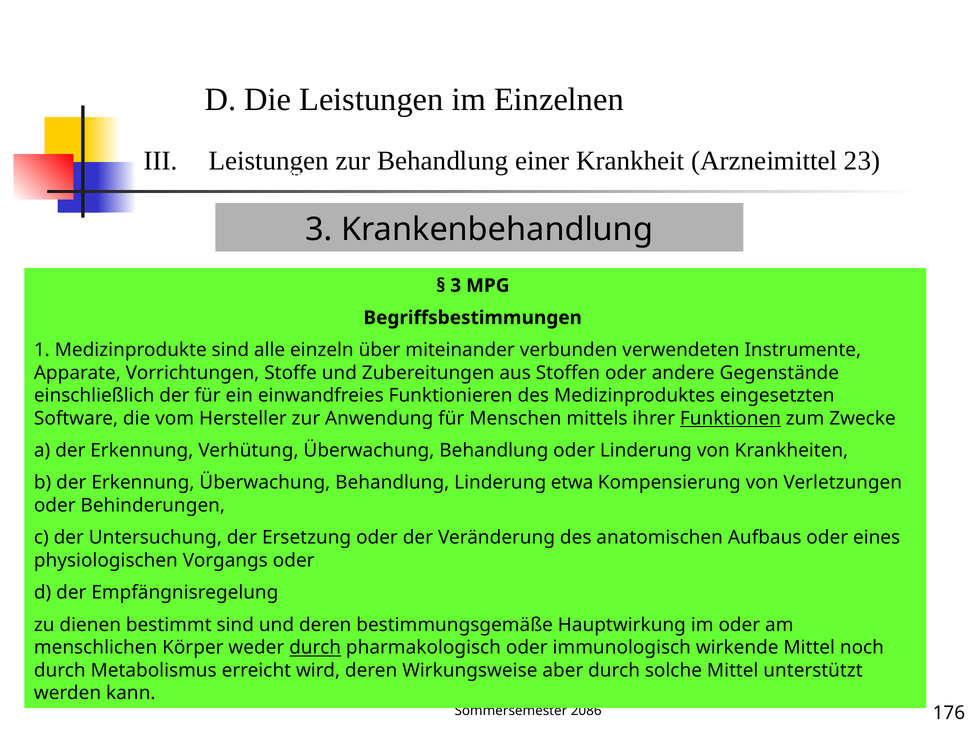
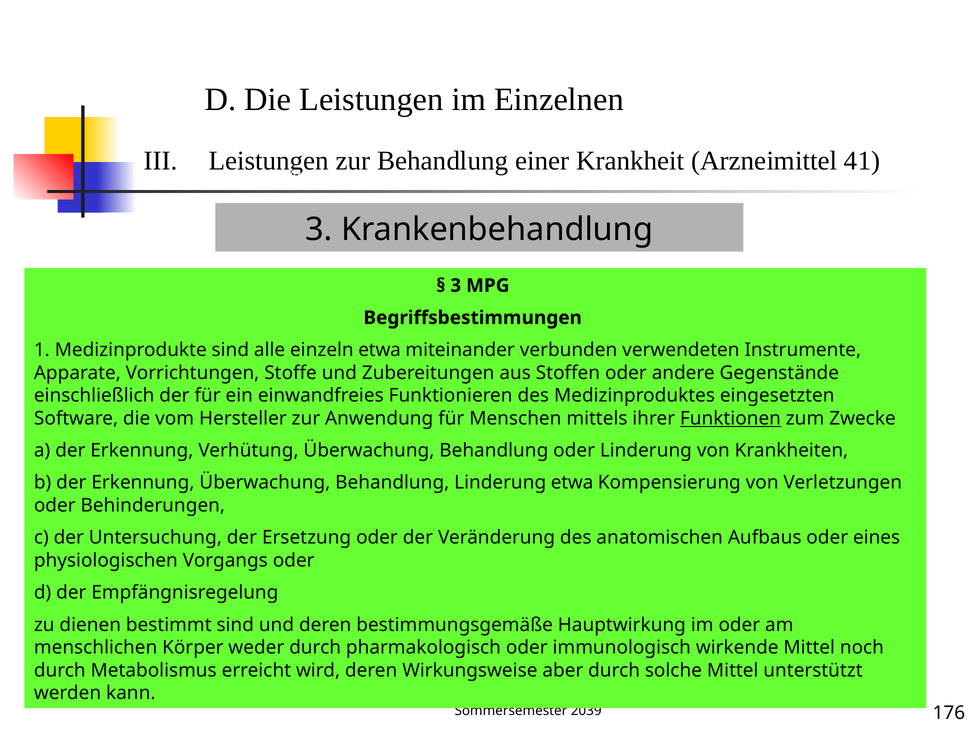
23: 23 -> 41
einzeln über: über -> etwa
durch at (315, 648) underline: present -> none
2086: 2086 -> 2039
